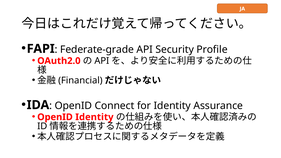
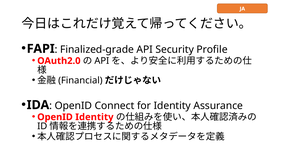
Federate-grade: Federate-grade -> Finalized-grade
